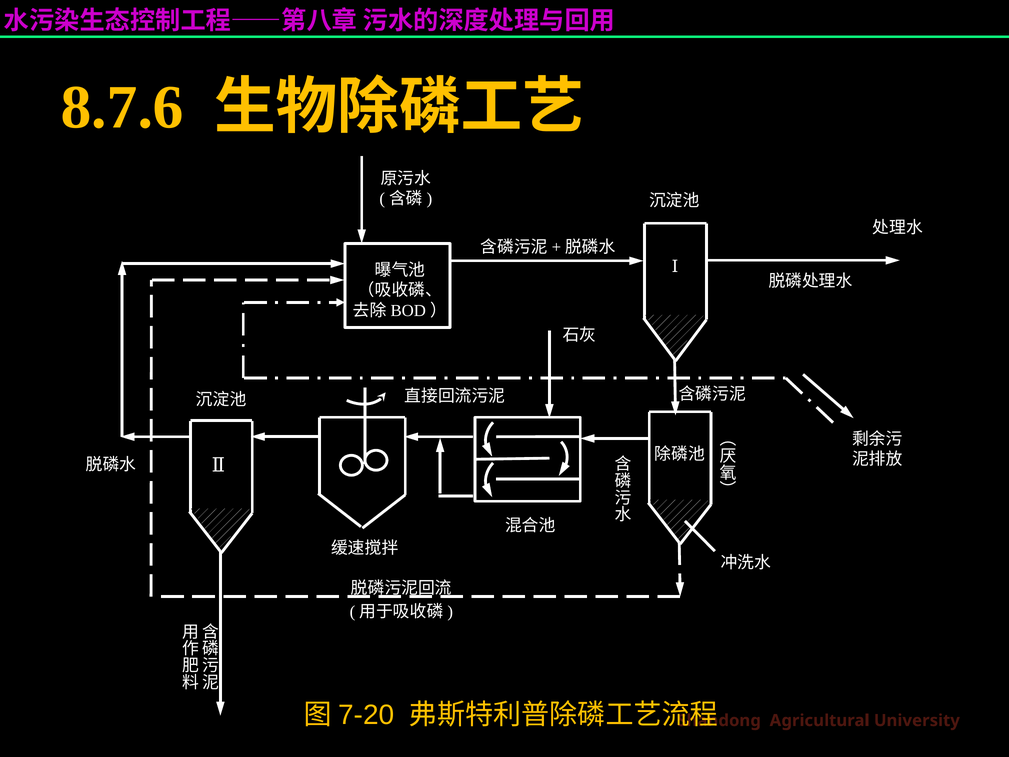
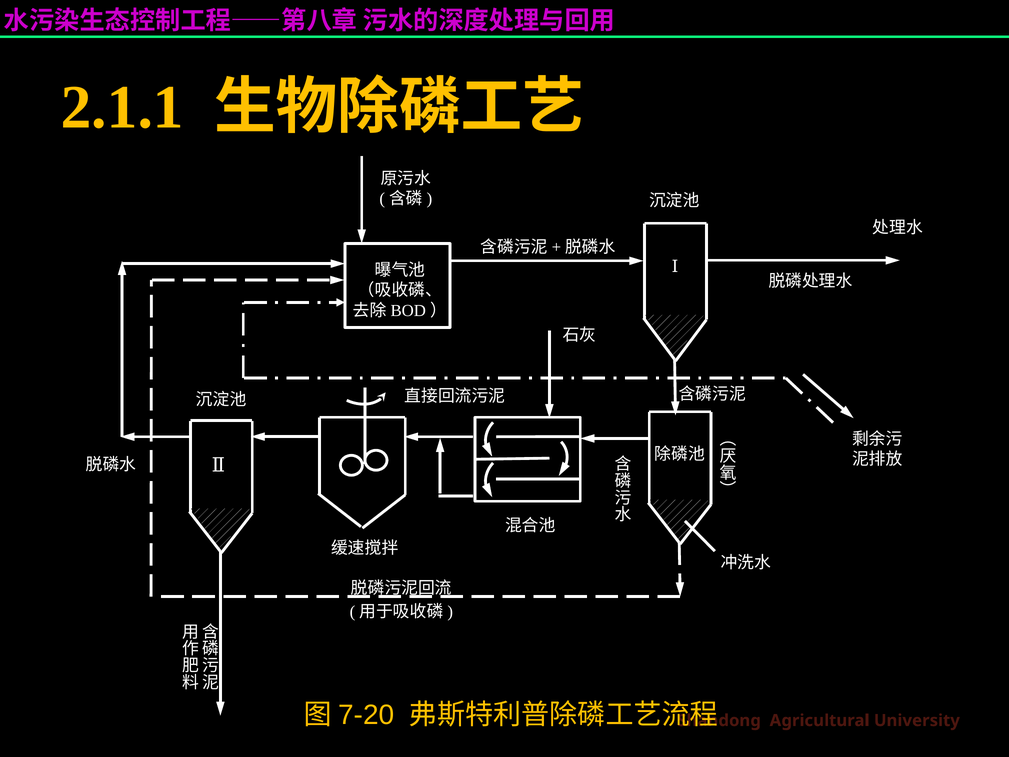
8.7.6: 8.7.6 -> 2.1.1
